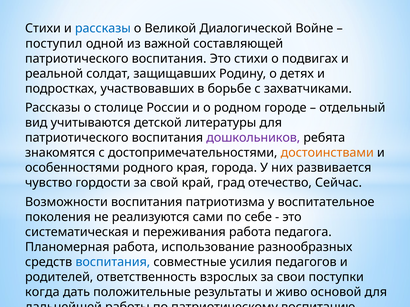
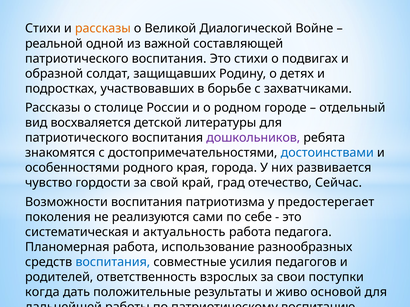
рассказы at (103, 29) colour: blue -> orange
поступил: поступил -> реальной
реальной: реальной -> образной
учитываются: учитываются -> восхваляется
достоинствами colour: orange -> blue
воспитательное: воспитательное -> предостерегает
переживания: переживания -> актуальность
